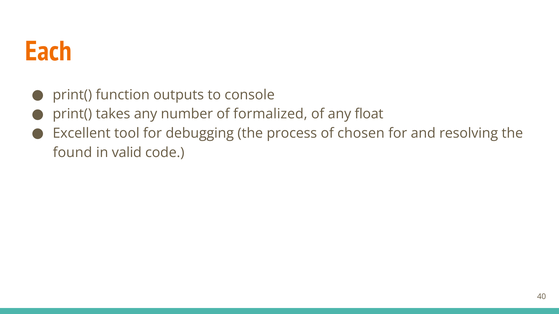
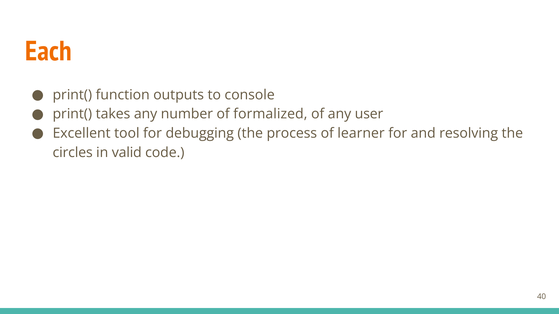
float: float -> user
chosen: chosen -> learner
found: found -> circles
